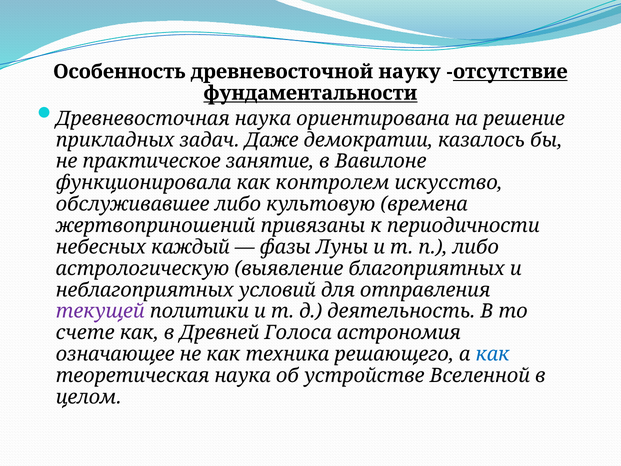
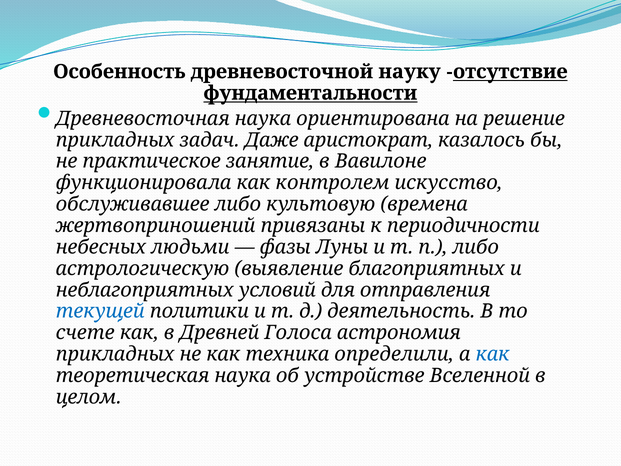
демократии: демократии -> аристократ
каждый: каждый -> людьми
текущей colour: purple -> blue
означающее at (115, 354): означающее -> прикладных
решающего: решающего -> определили
